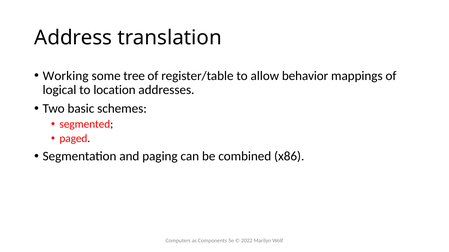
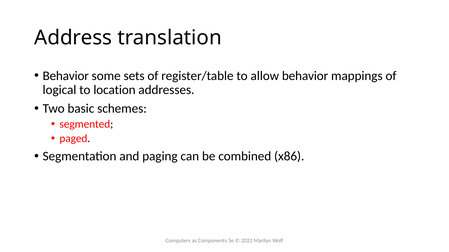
Working at (66, 76): Working -> Behavior
tree: tree -> sets
